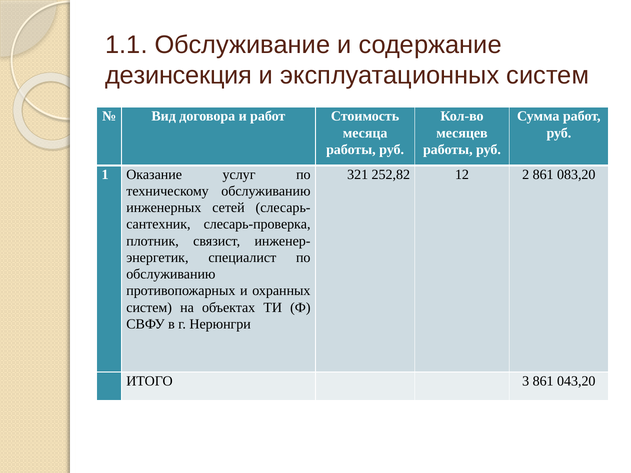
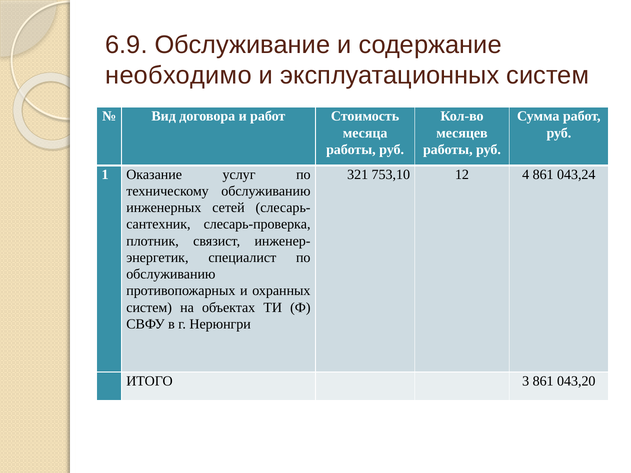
1.1: 1.1 -> 6.9
дезинсекция: дезинсекция -> необходимо
252,82: 252,82 -> 753,10
2: 2 -> 4
083,20: 083,20 -> 043,24
